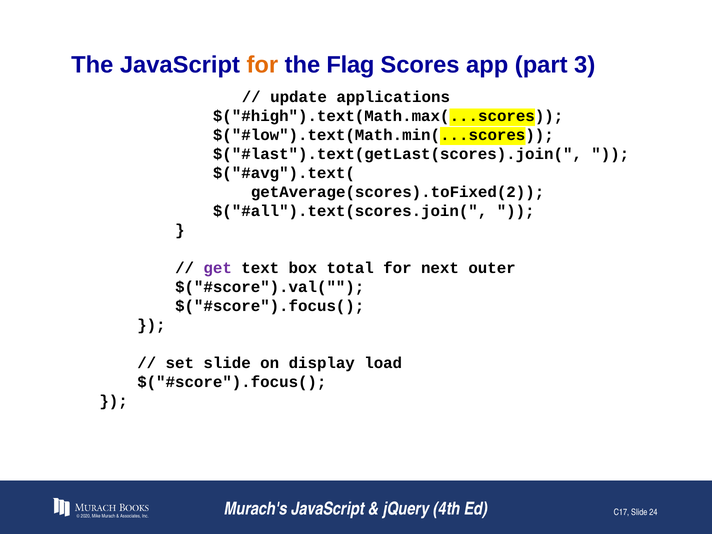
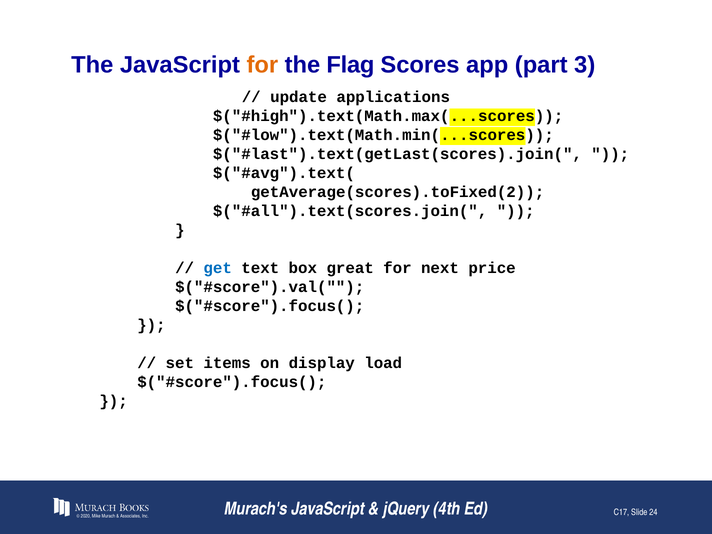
get colour: purple -> blue
total: total -> great
outer: outer -> price
set slide: slide -> items
